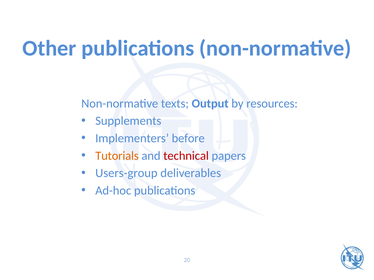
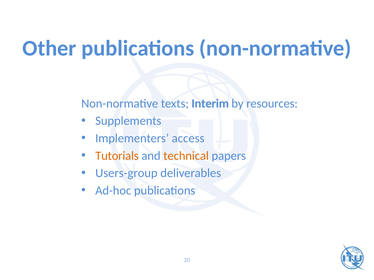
Output: Output -> Interim
before: before -> access
technical colour: red -> orange
